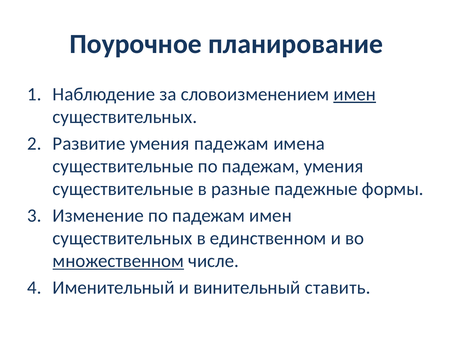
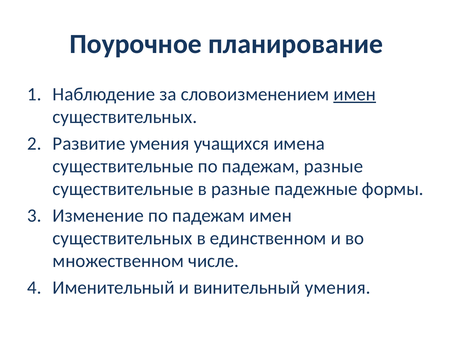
умения падежам: падежам -> учащихся
падежам умения: умения -> разные
множественном underline: present -> none
винительный ставить: ставить -> умения
